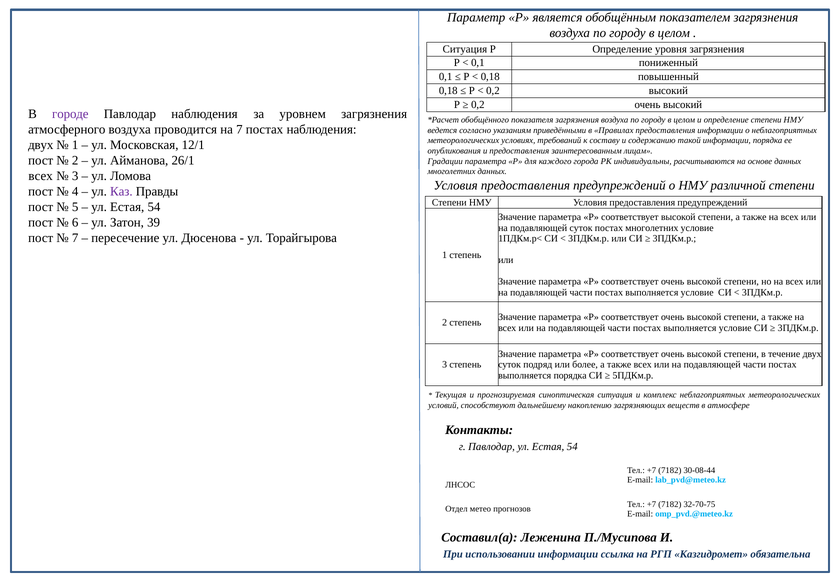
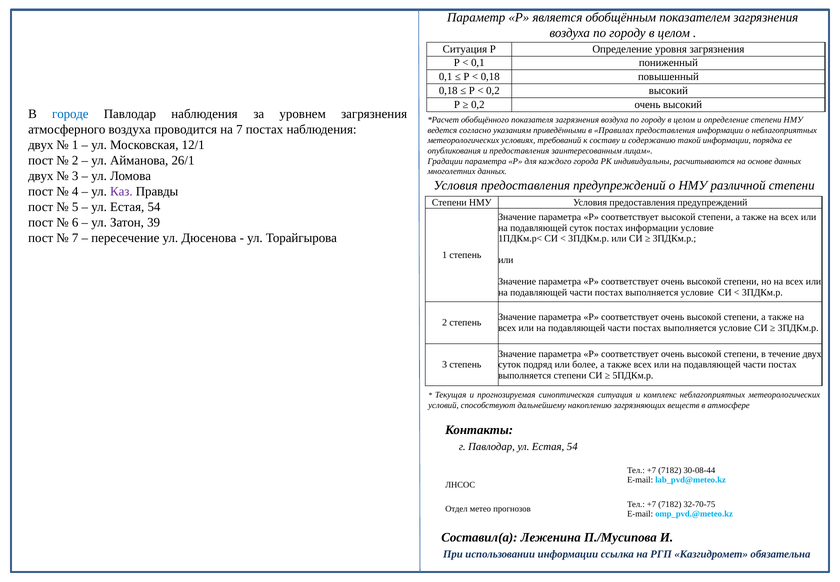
городе colour: purple -> blue
всех at (41, 176): всех -> двух
постах многолетних: многолетних -> информации
выполняется порядка: порядка -> степени
